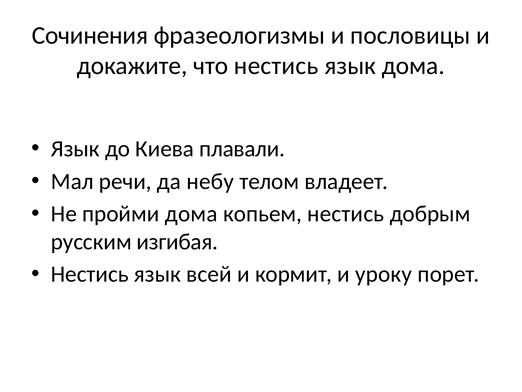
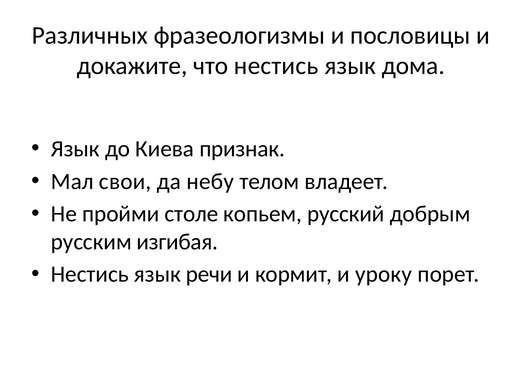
Сочинения: Сочинения -> Различных
плавали: плавали -> признак
речи: речи -> свои
пройми дома: дома -> столе
копьем нестись: нестись -> русский
всей: всей -> речи
